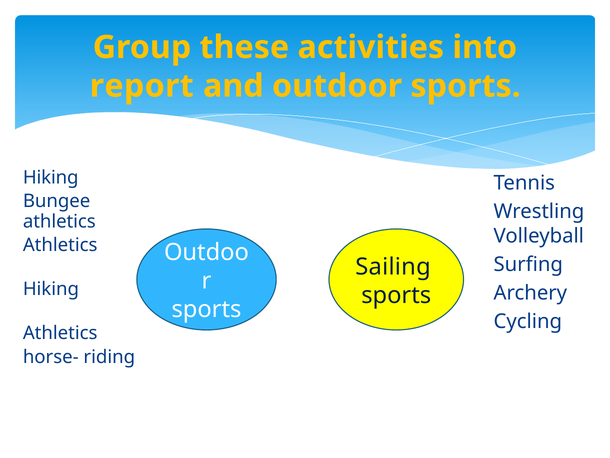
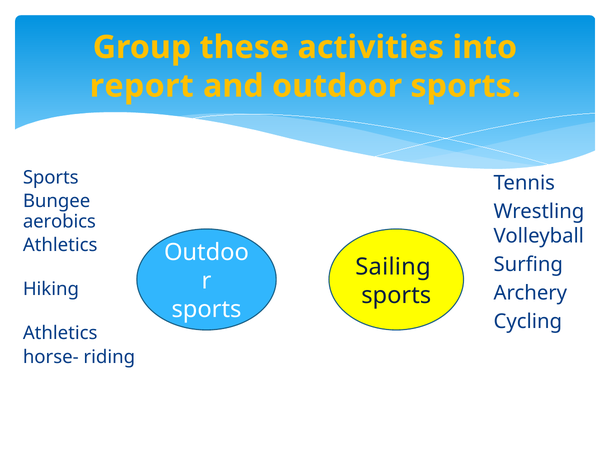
Hiking at (51, 177): Hiking -> Sports
athletics at (59, 221): athletics -> aerobics
